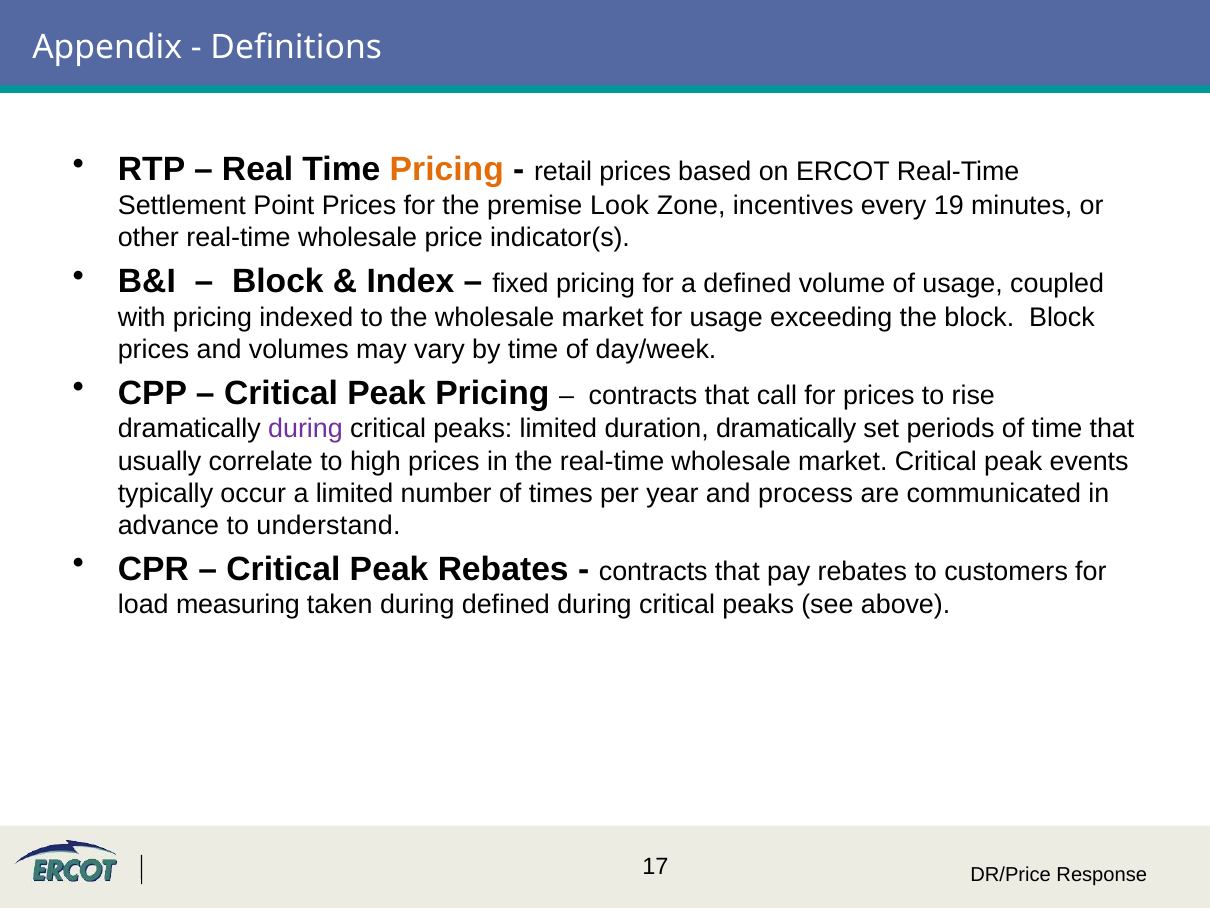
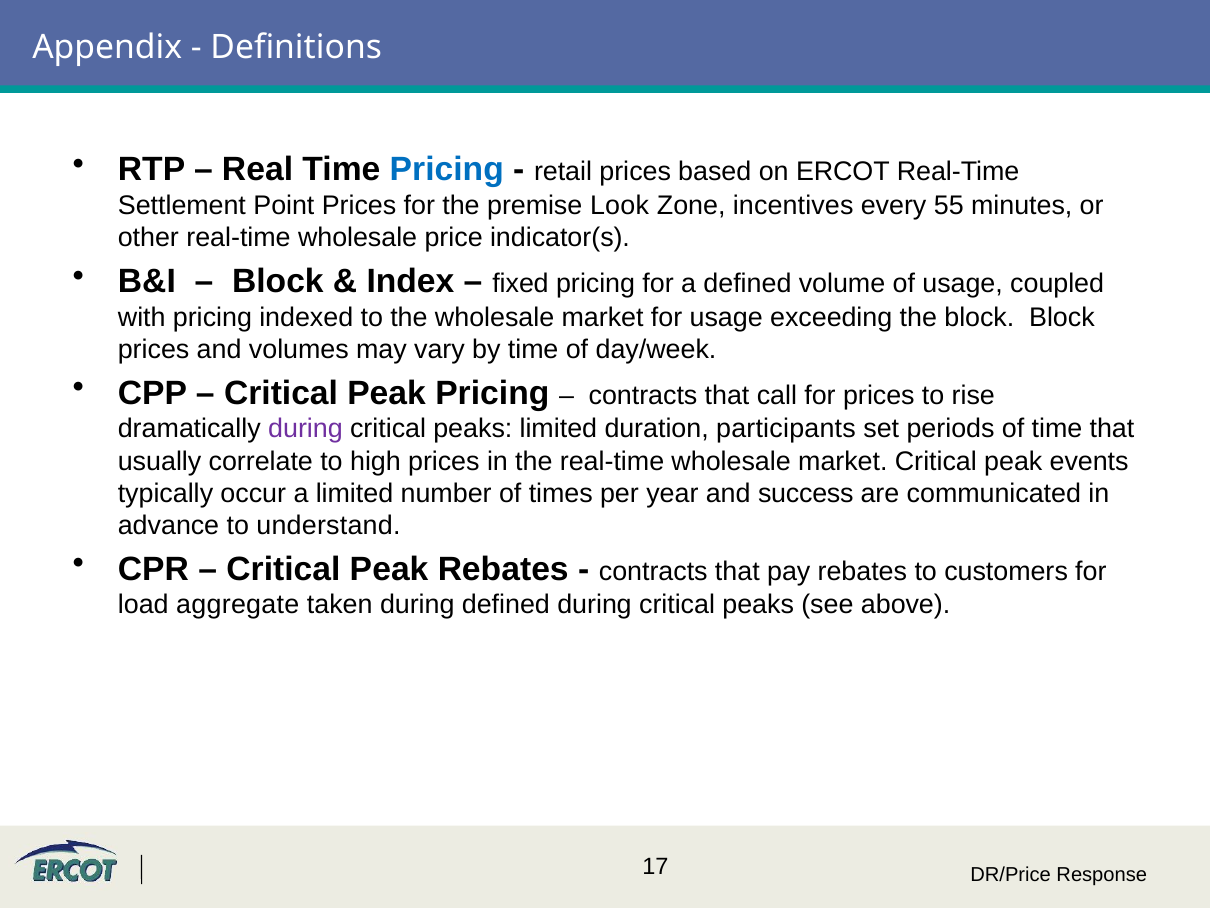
Pricing at (447, 170) colour: orange -> blue
19: 19 -> 55
duration dramatically: dramatically -> participants
process: process -> success
measuring: measuring -> aggregate
